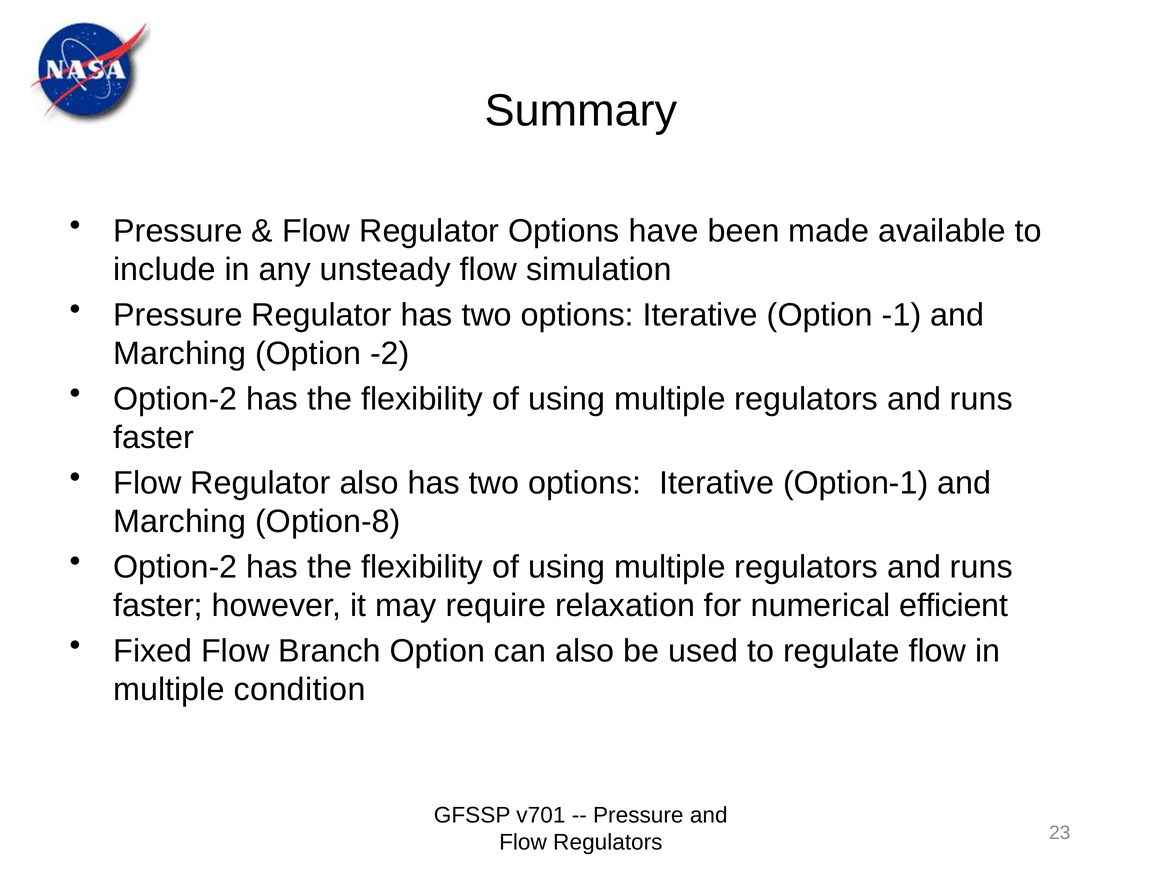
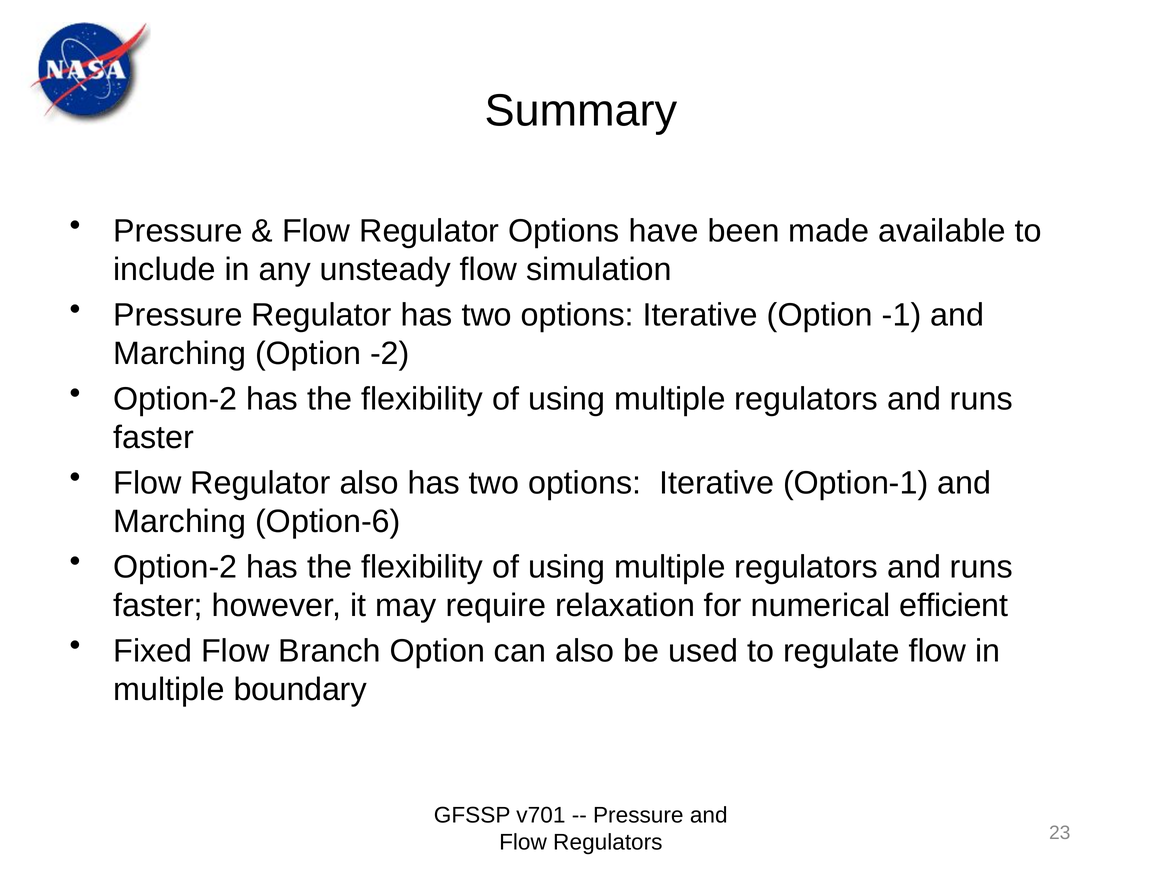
Option-8: Option-8 -> Option-6
condition: condition -> boundary
